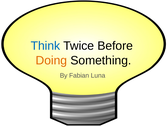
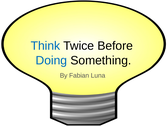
Doing colour: orange -> blue
